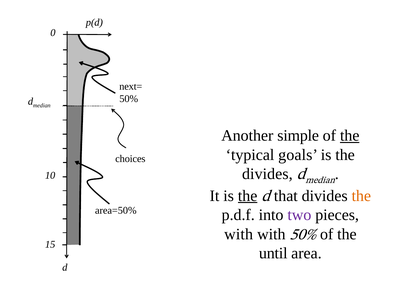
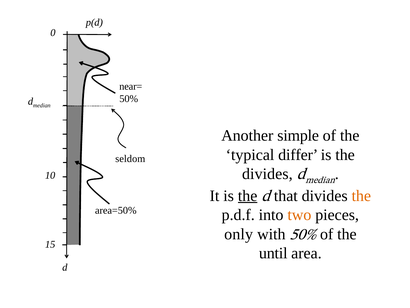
next=: next= -> near=
the at (350, 135) underline: present -> none
goals: goals -> differ
choices: choices -> seldom
two colour: purple -> orange
with at (239, 234): with -> only
